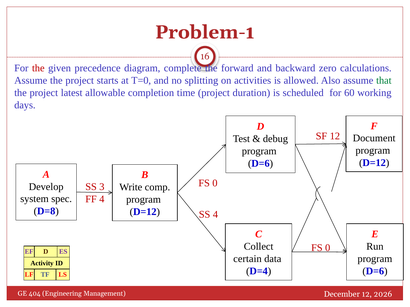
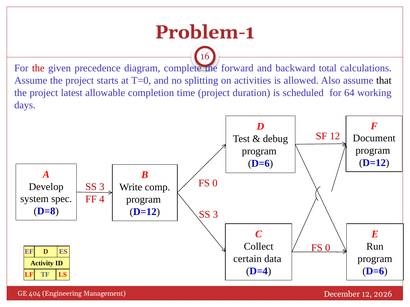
zero: zero -> total
that colour: green -> black
60: 60 -> 64
4 at (215, 215): 4 -> 3
